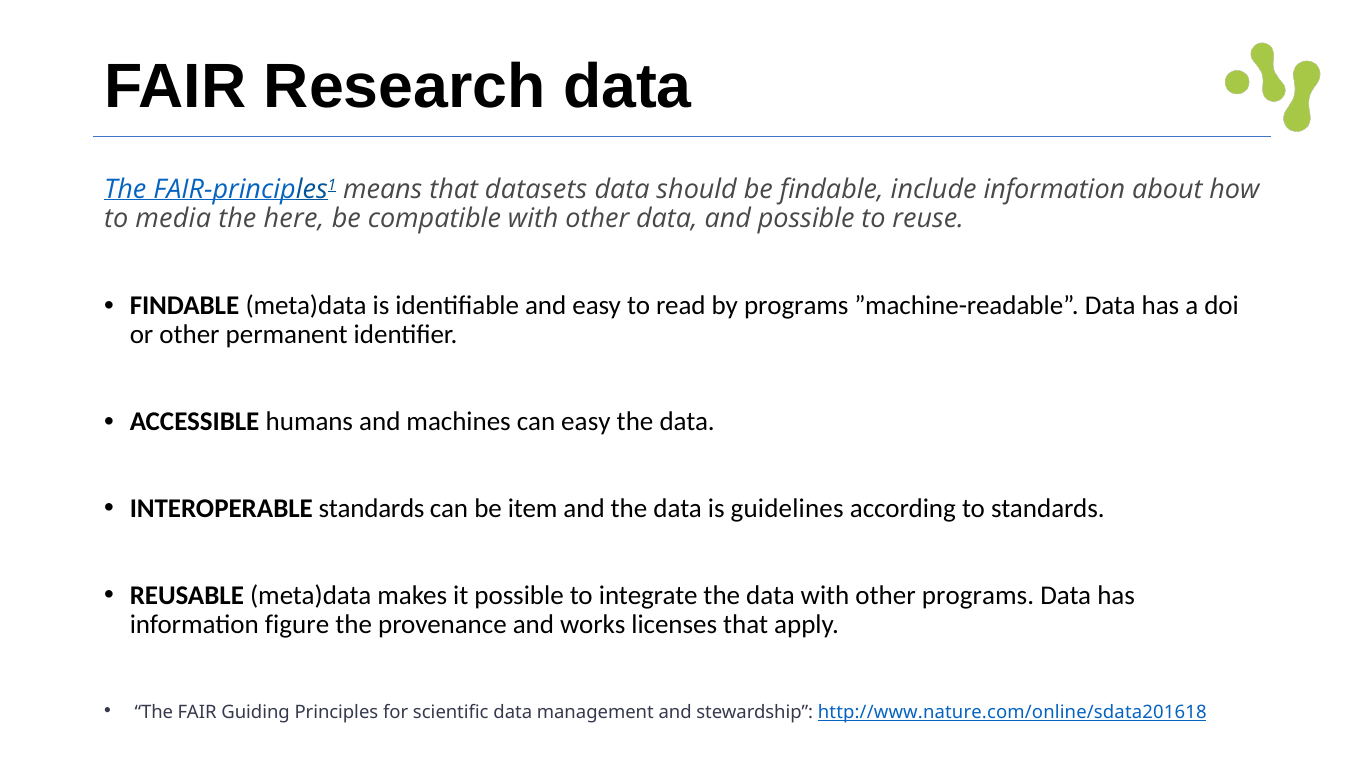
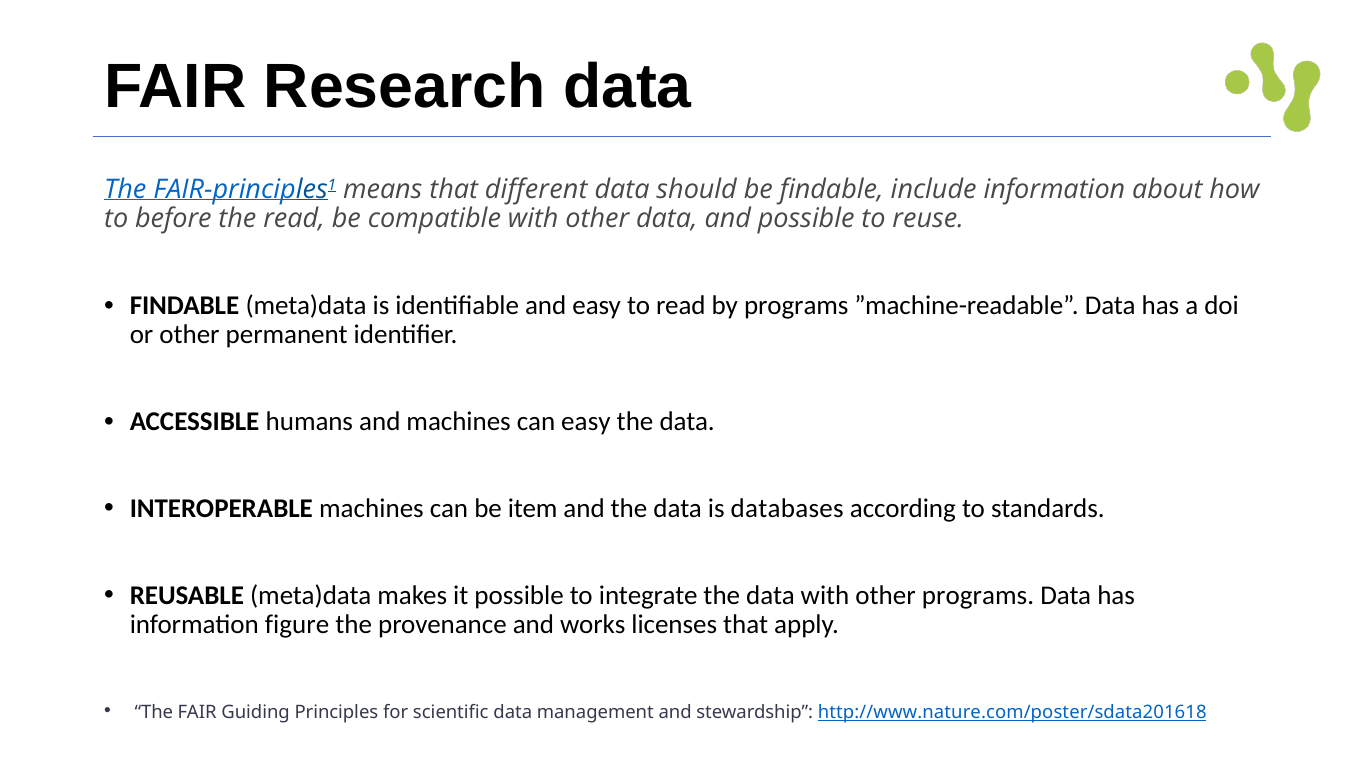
datasets: datasets -> different
media: media -> before
the here: here -> read
INTEROPERABLE standards: standards -> machines
guidelines: guidelines -> databases
http://www.nature.com/online/sdata201618: http://www.nature.com/online/sdata201618 -> http://www.nature.com/poster/sdata201618
